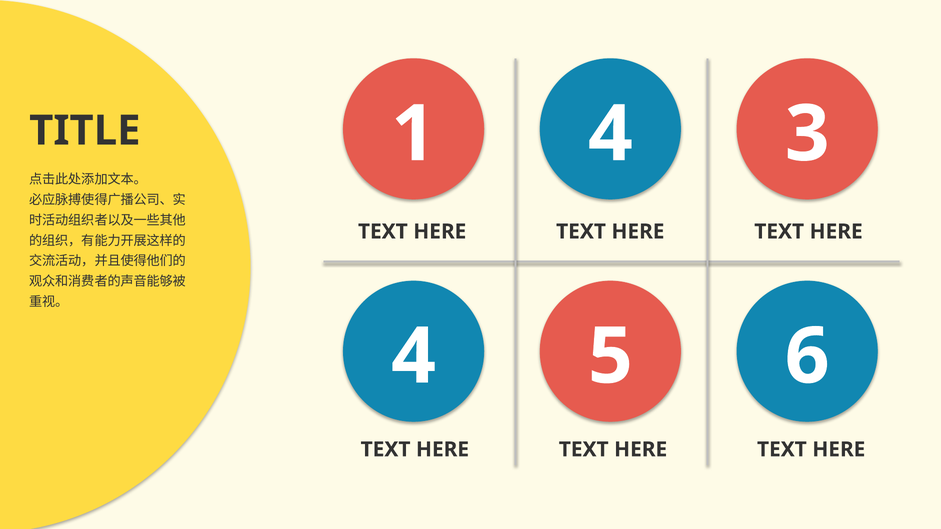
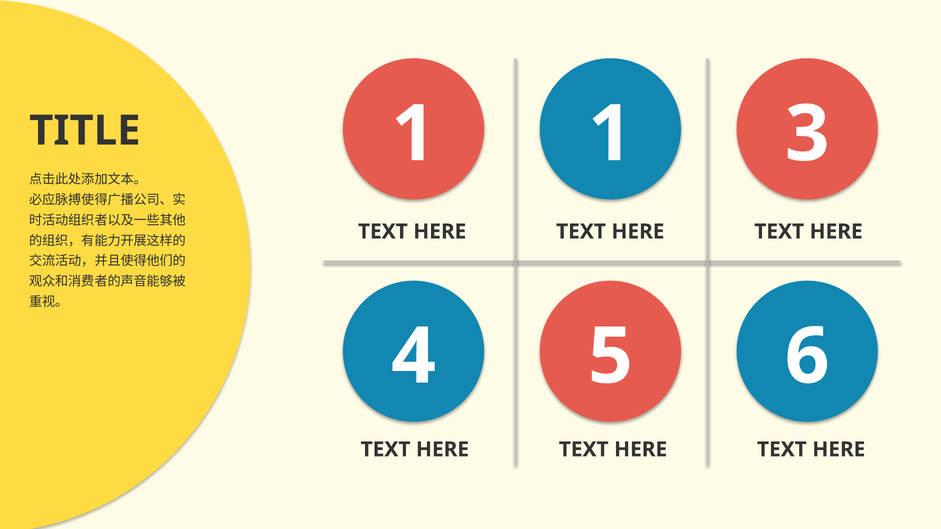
1 4: 4 -> 1
